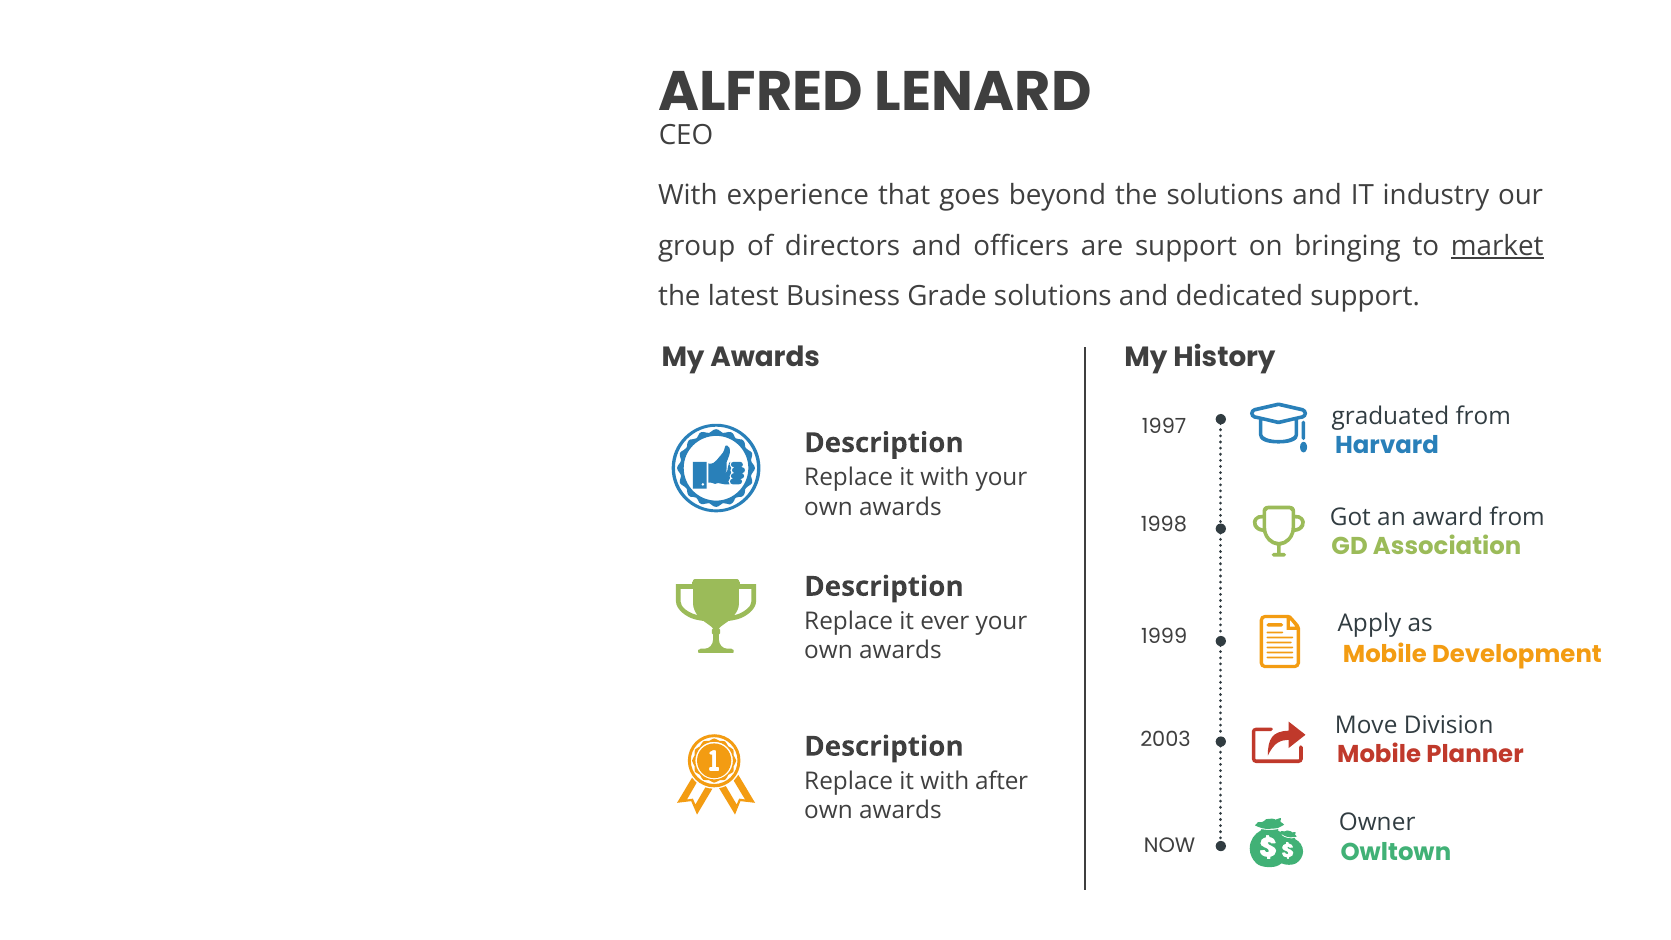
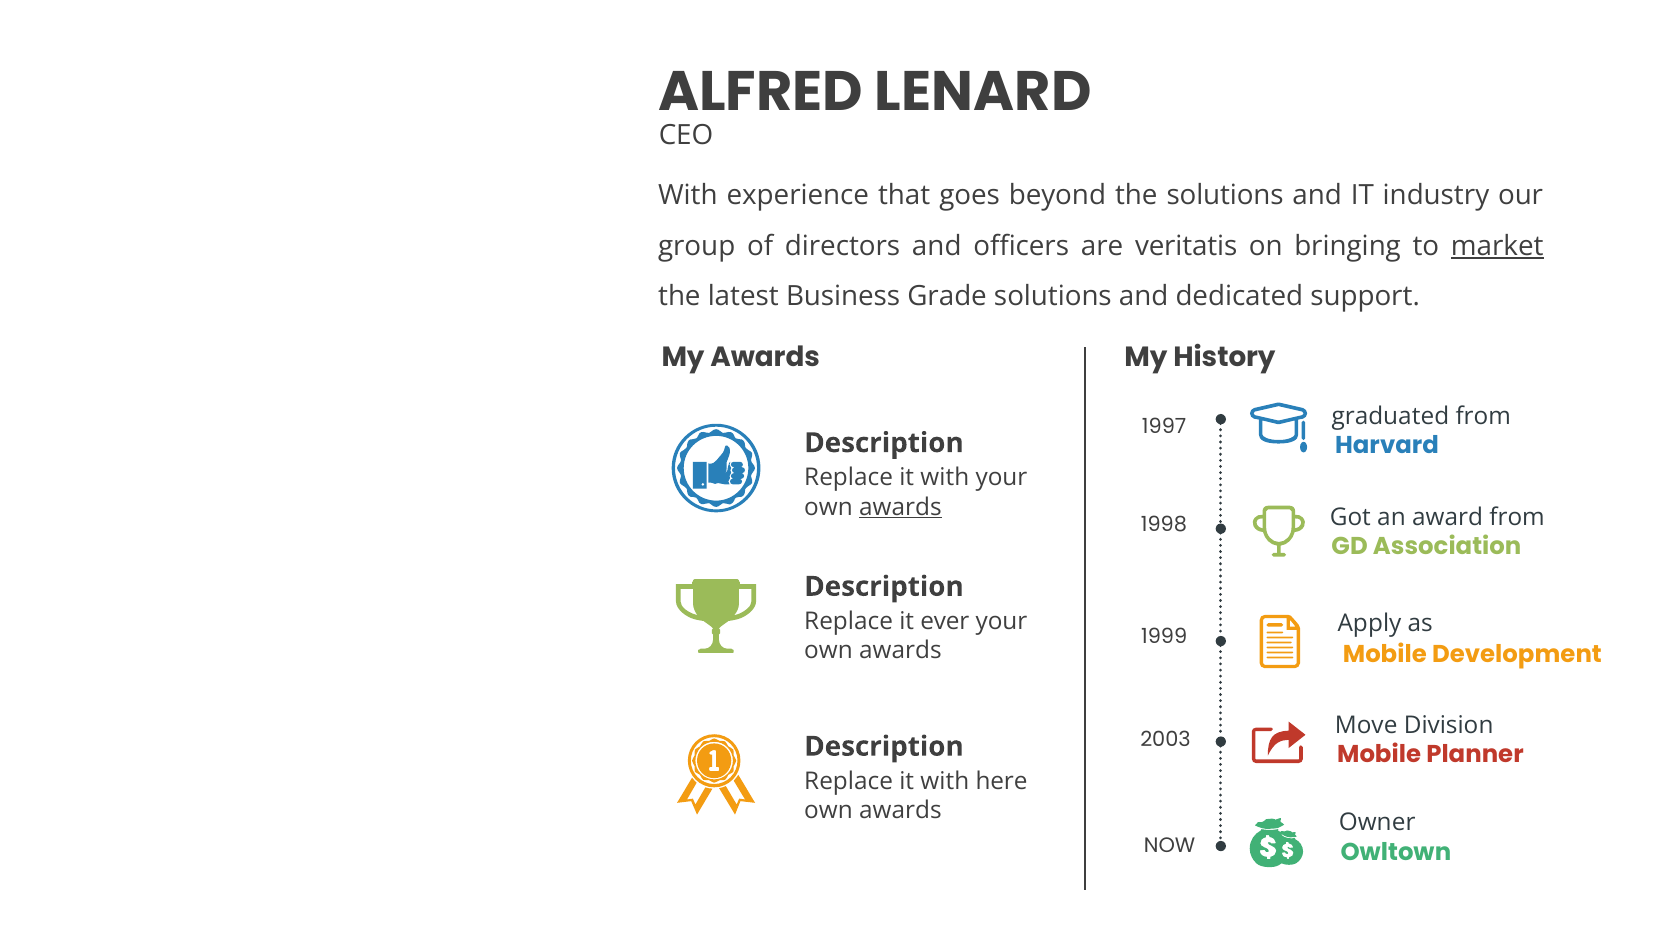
are support: support -> veritatis
awards at (900, 507) underline: none -> present
after: after -> here
